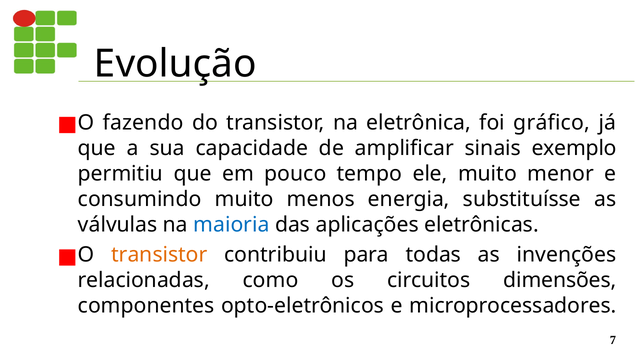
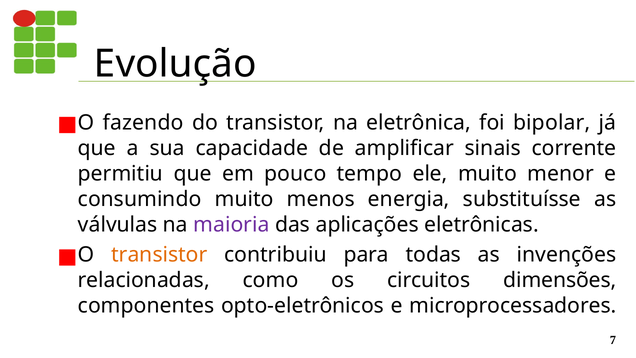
gráfico: gráfico -> bipolar
exemplo: exemplo -> corrente
maioria colour: blue -> purple
